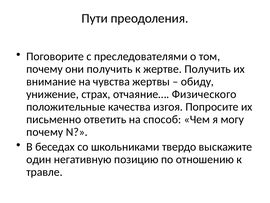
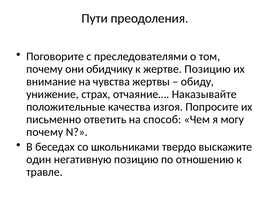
они получить: получить -> обидчику
жертве Получить: Получить -> Позицию
Физического: Физического -> Наказывайте
